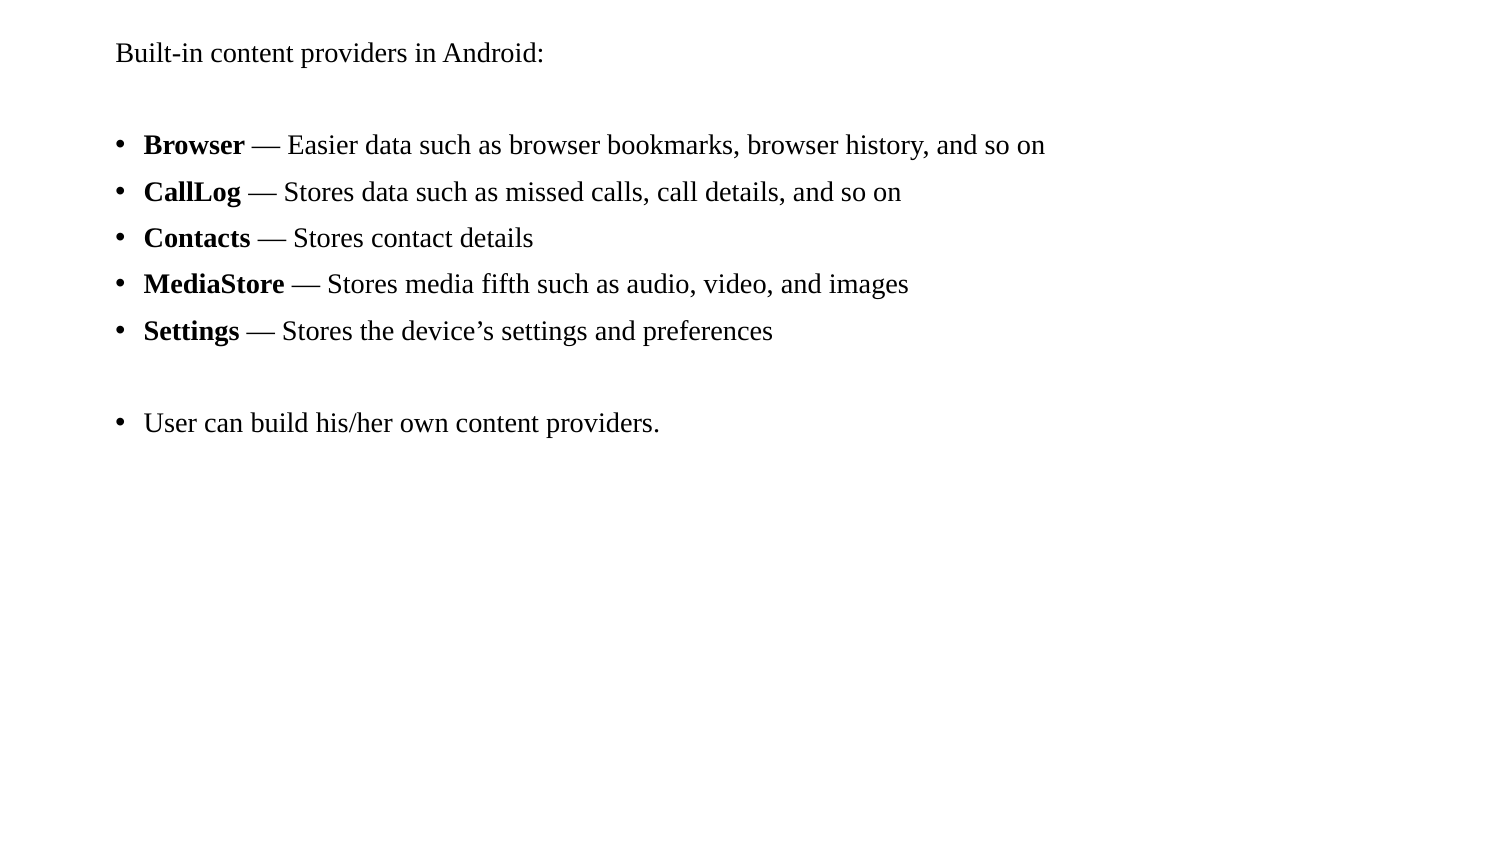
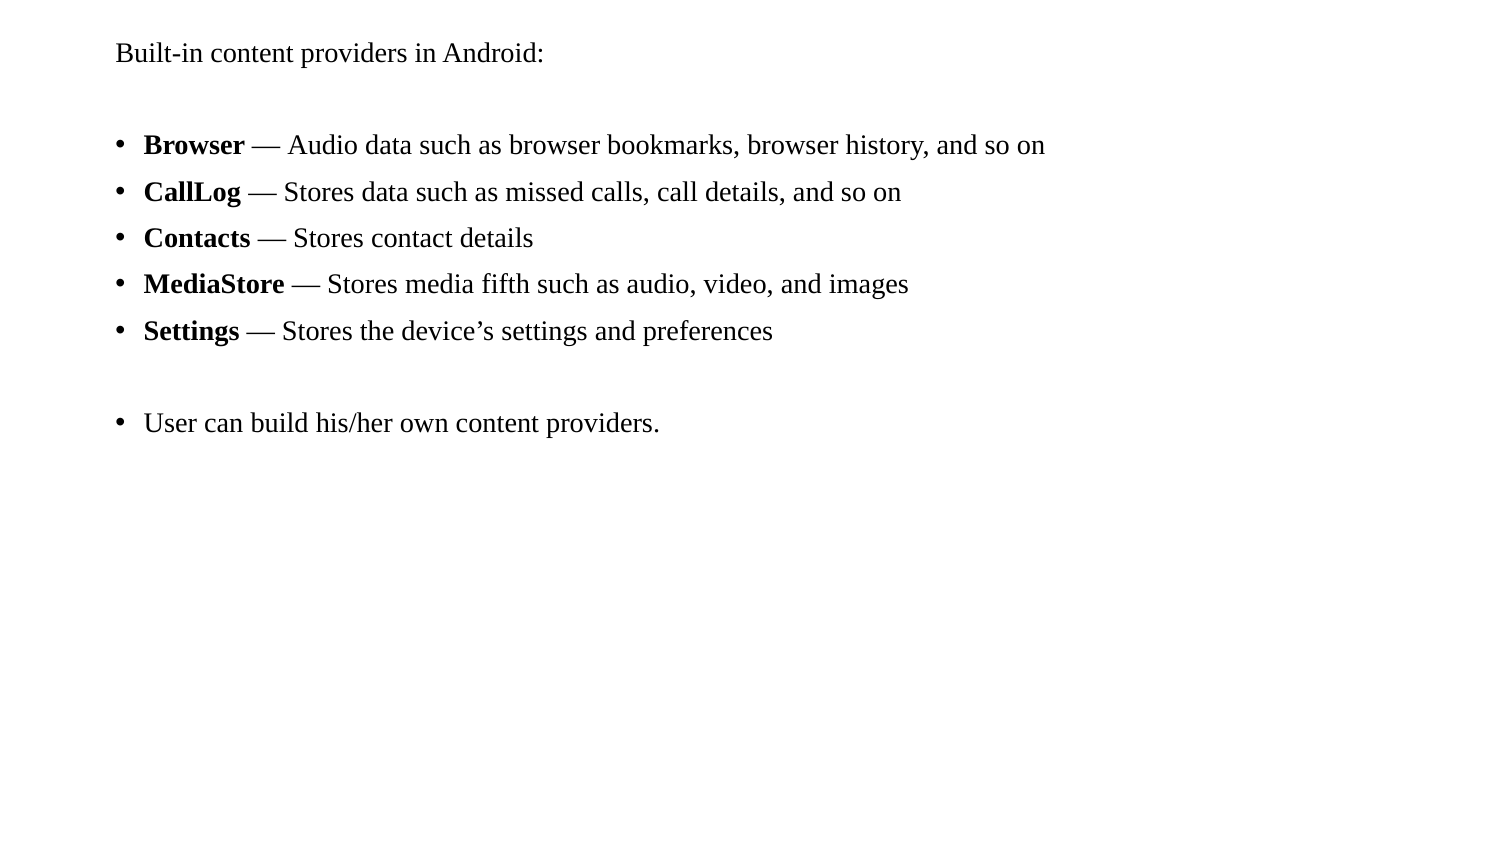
Easier at (323, 145): Easier -> Audio
